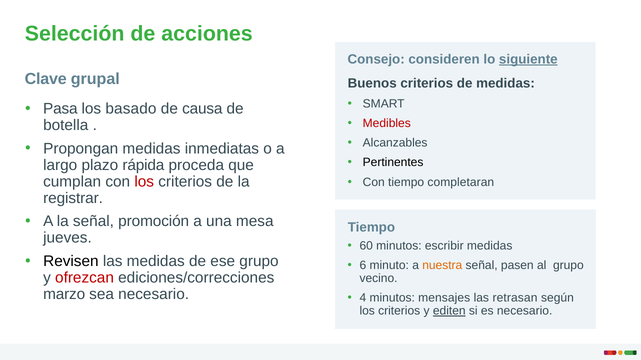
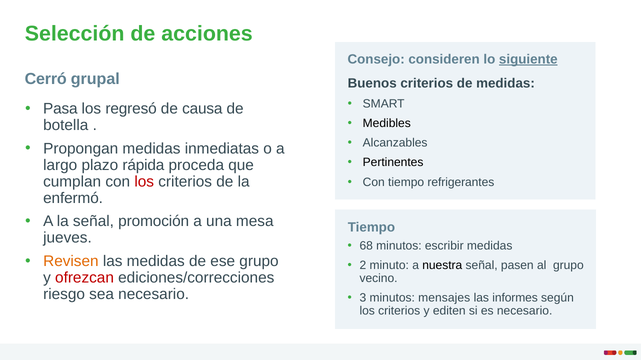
Clave: Clave -> Cerró
basado: basado -> regresó
Medibles colour: red -> black
completaran: completaran -> refrigerantes
registrar: registrar -> enfermó
60: 60 -> 68
Revisen colour: black -> orange
6: 6 -> 2
nuestra colour: orange -> black
marzo: marzo -> riesgo
4: 4 -> 3
retrasan: retrasan -> informes
editen underline: present -> none
